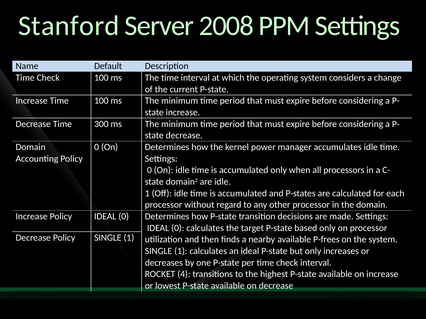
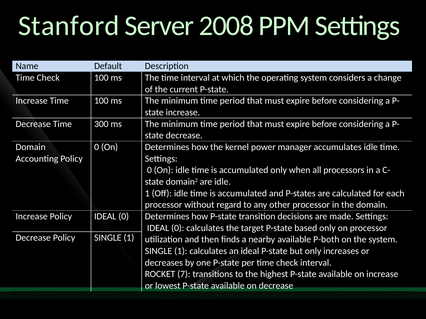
P-frees: P-frees -> P-both
4: 4 -> 7
